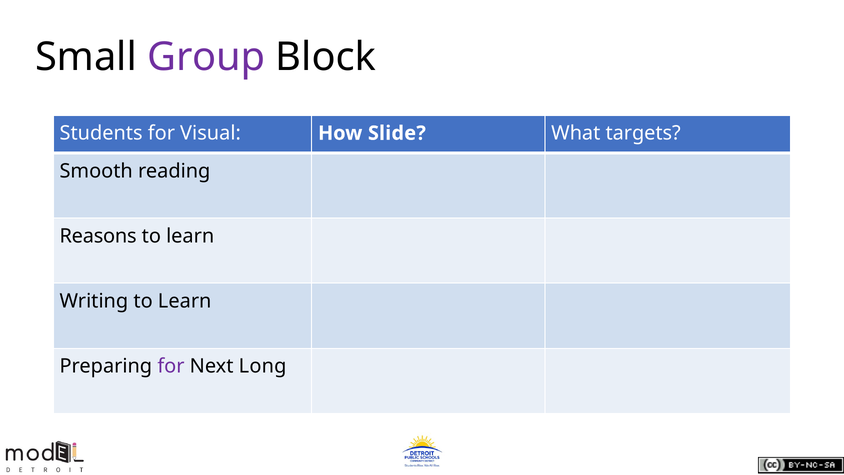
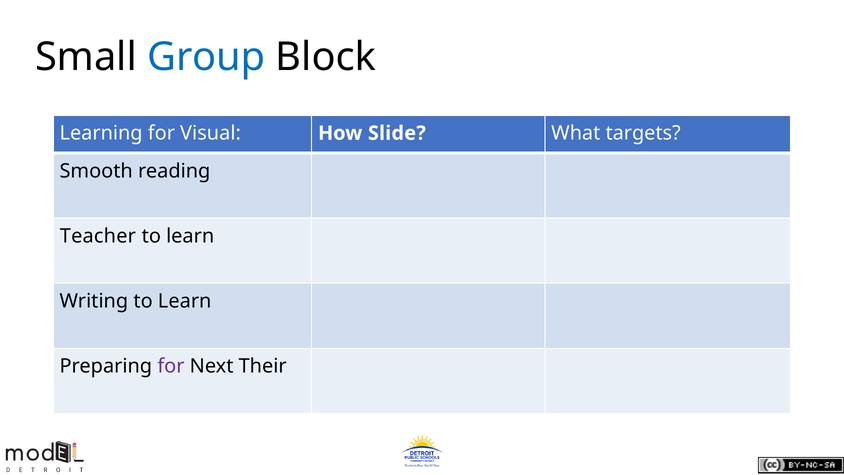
Group colour: purple -> blue
Students: Students -> Learning
Reasons: Reasons -> Teacher
Long: Long -> Their
